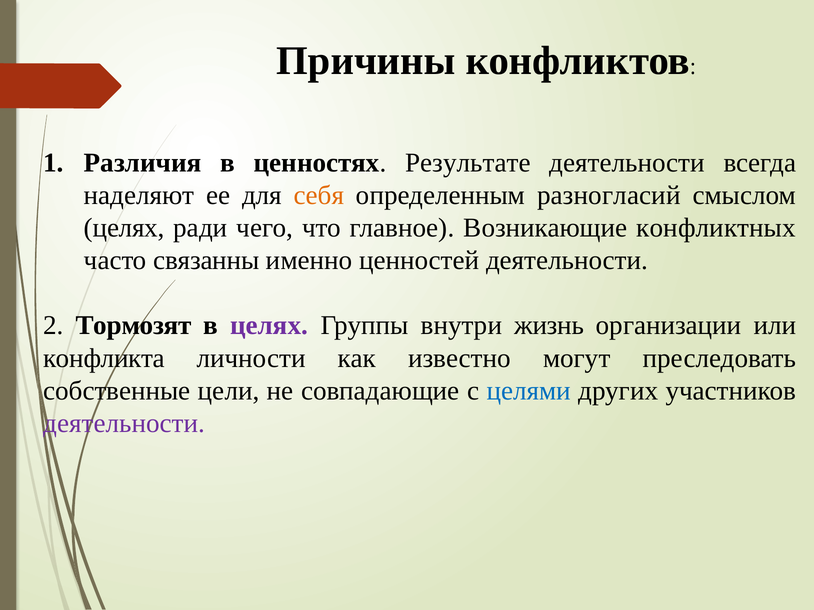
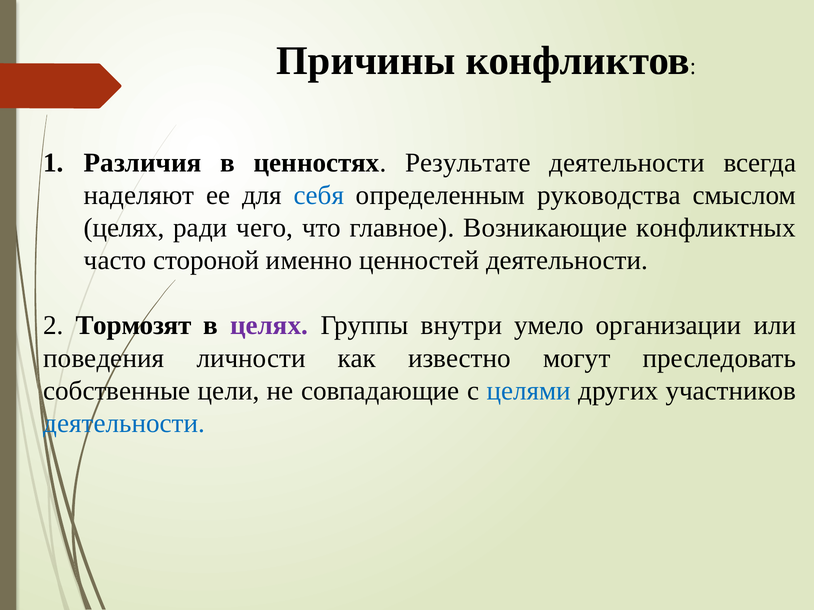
себя colour: orange -> blue
разногласий: разногласий -> руководства
связанны: связанны -> стороной
жизнь: жизнь -> умело
конфликта: конфликта -> поведения
деятельности at (124, 423) colour: purple -> blue
